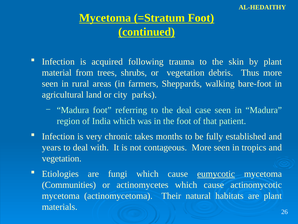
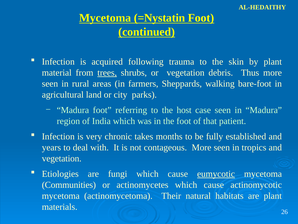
=Stratum: =Stratum -> =Nystatin
trees underline: none -> present
the deal: deal -> host
